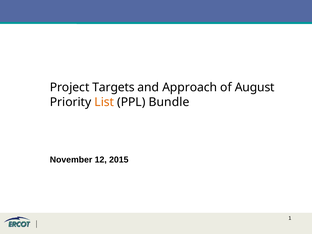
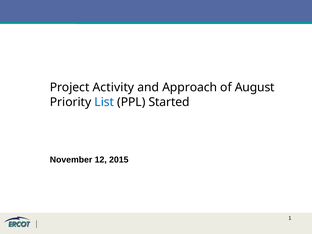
Targets: Targets -> Activity
List colour: orange -> blue
Bundle: Bundle -> Started
